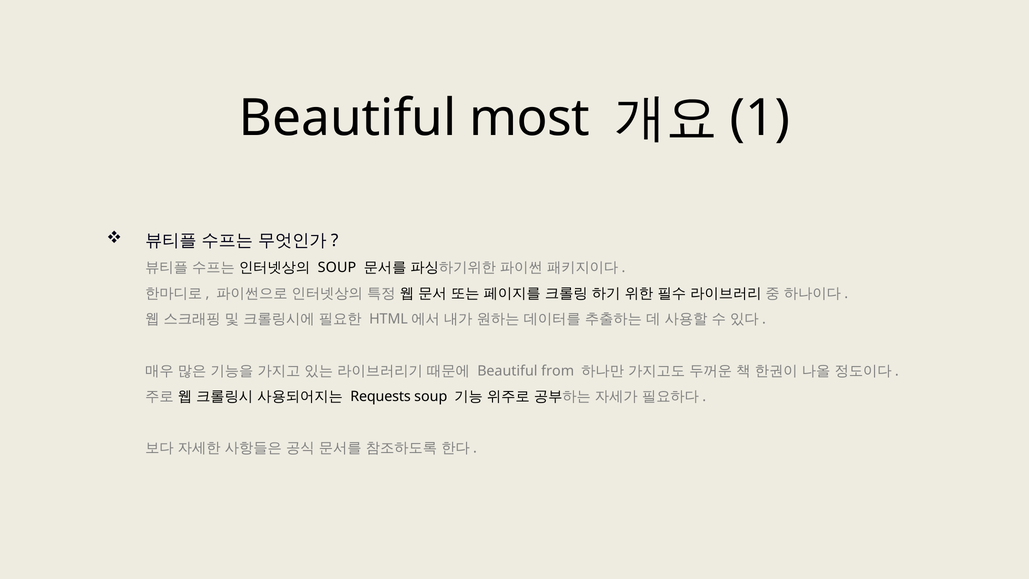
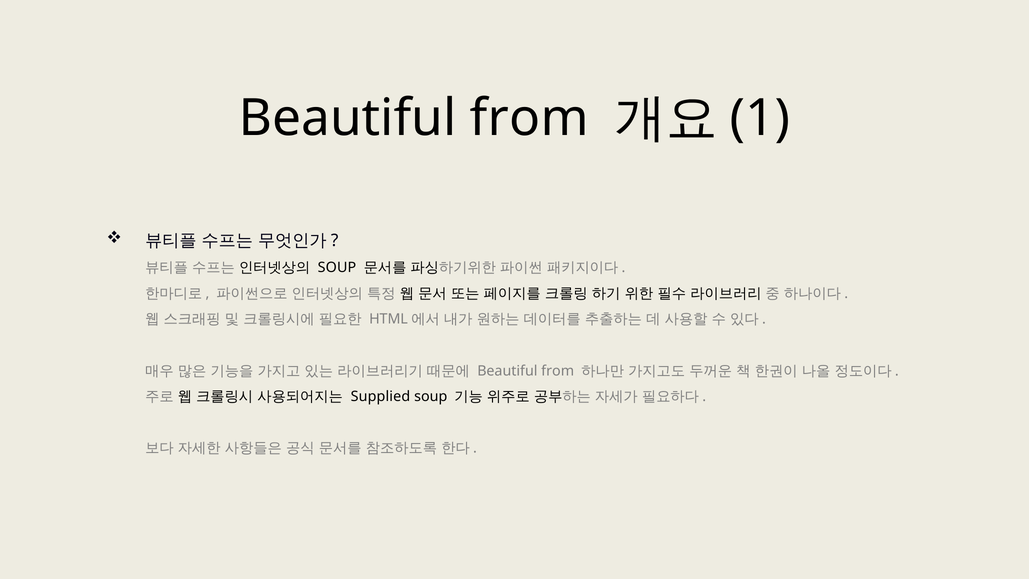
most at (530, 118): most -> from
Requests: Requests -> Supplied
